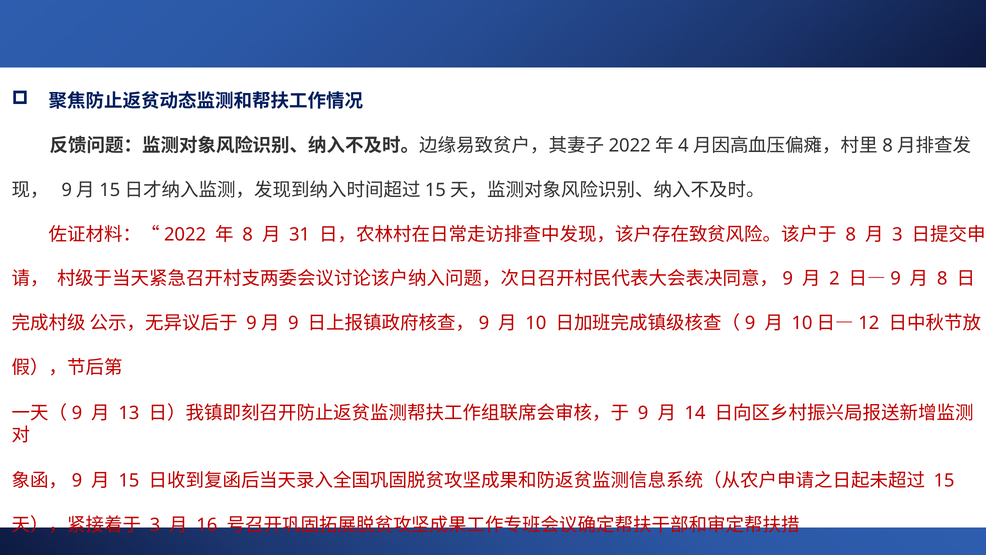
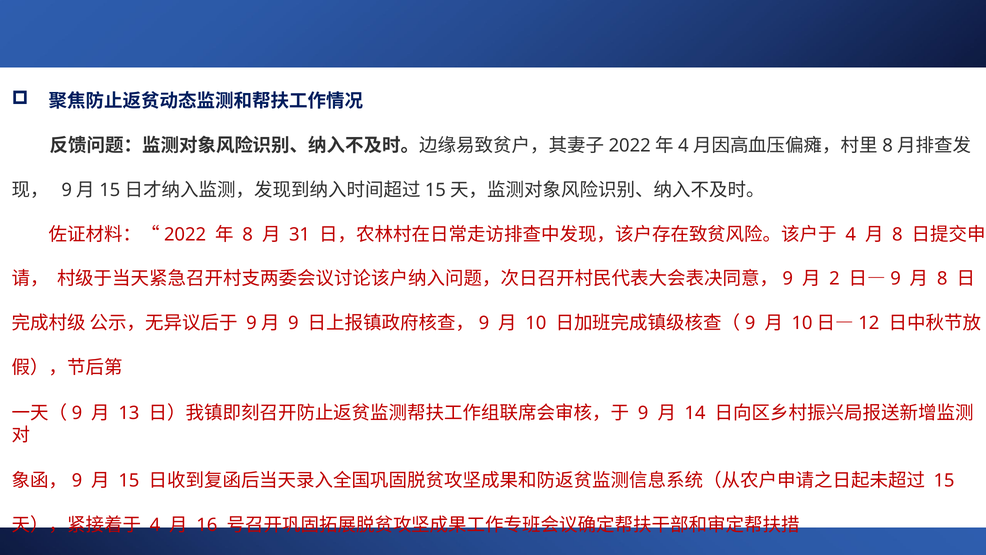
8 at (851, 234): 8 -> 4
3 at (897, 234): 3 -> 8
3 at (155, 525): 3 -> 4
